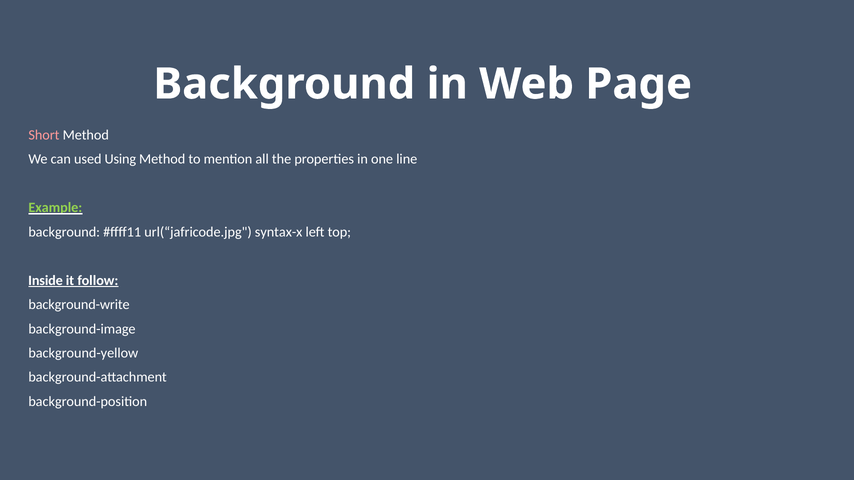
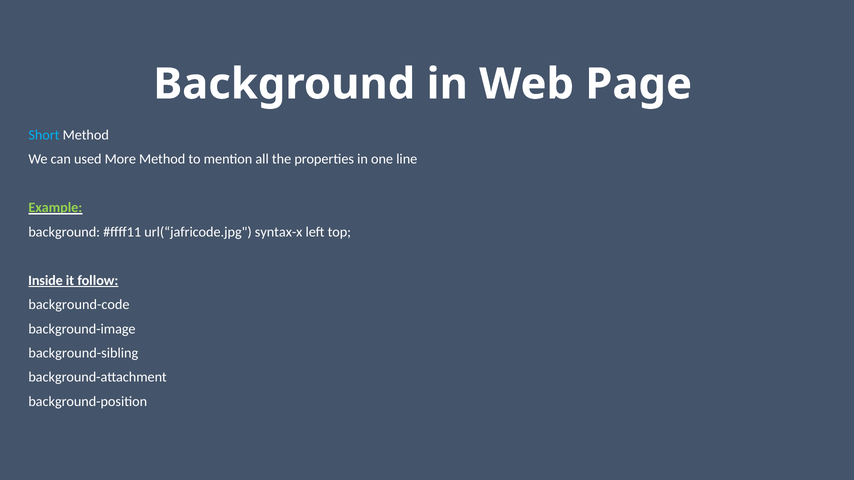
Short colour: pink -> light blue
Using: Using -> More
background-write: background-write -> background-code
background-yellow: background-yellow -> background-sibling
